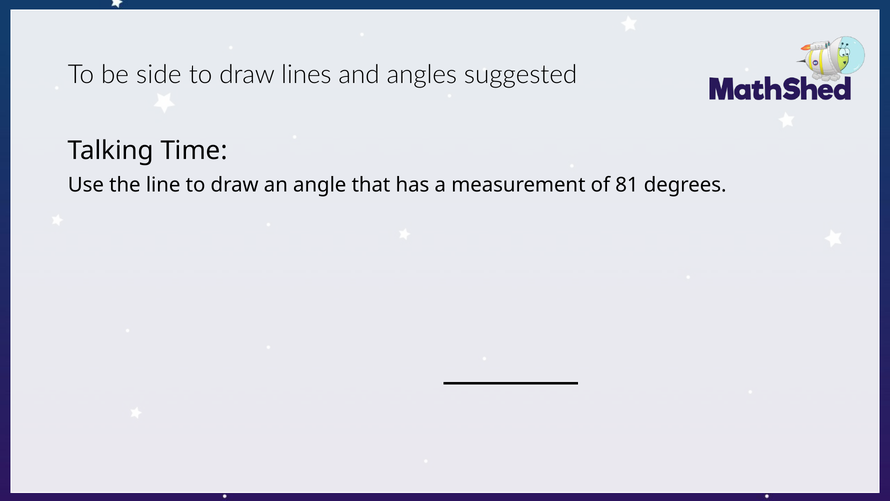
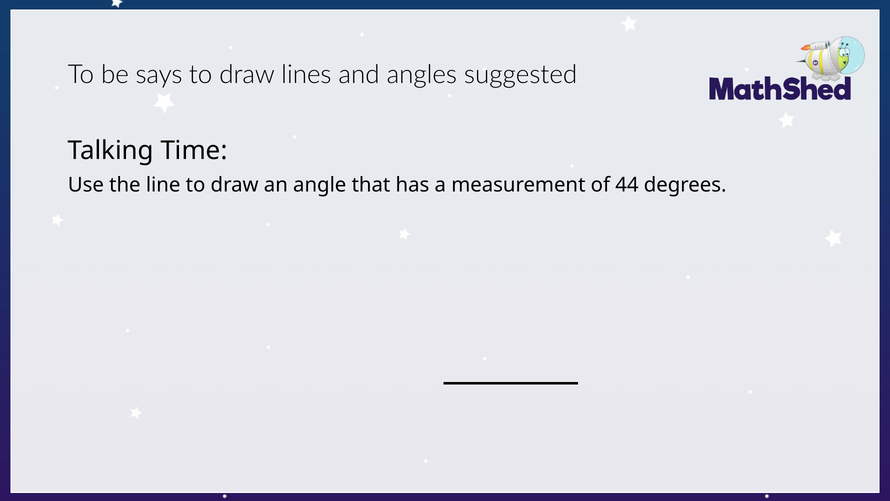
side: side -> says
81: 81 -> 44
